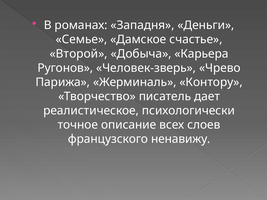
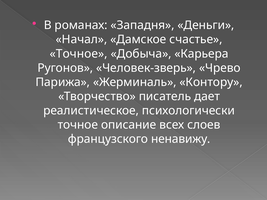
Семье: Семье -> Начал
Второй at (79, 54): Второй -> Точное
